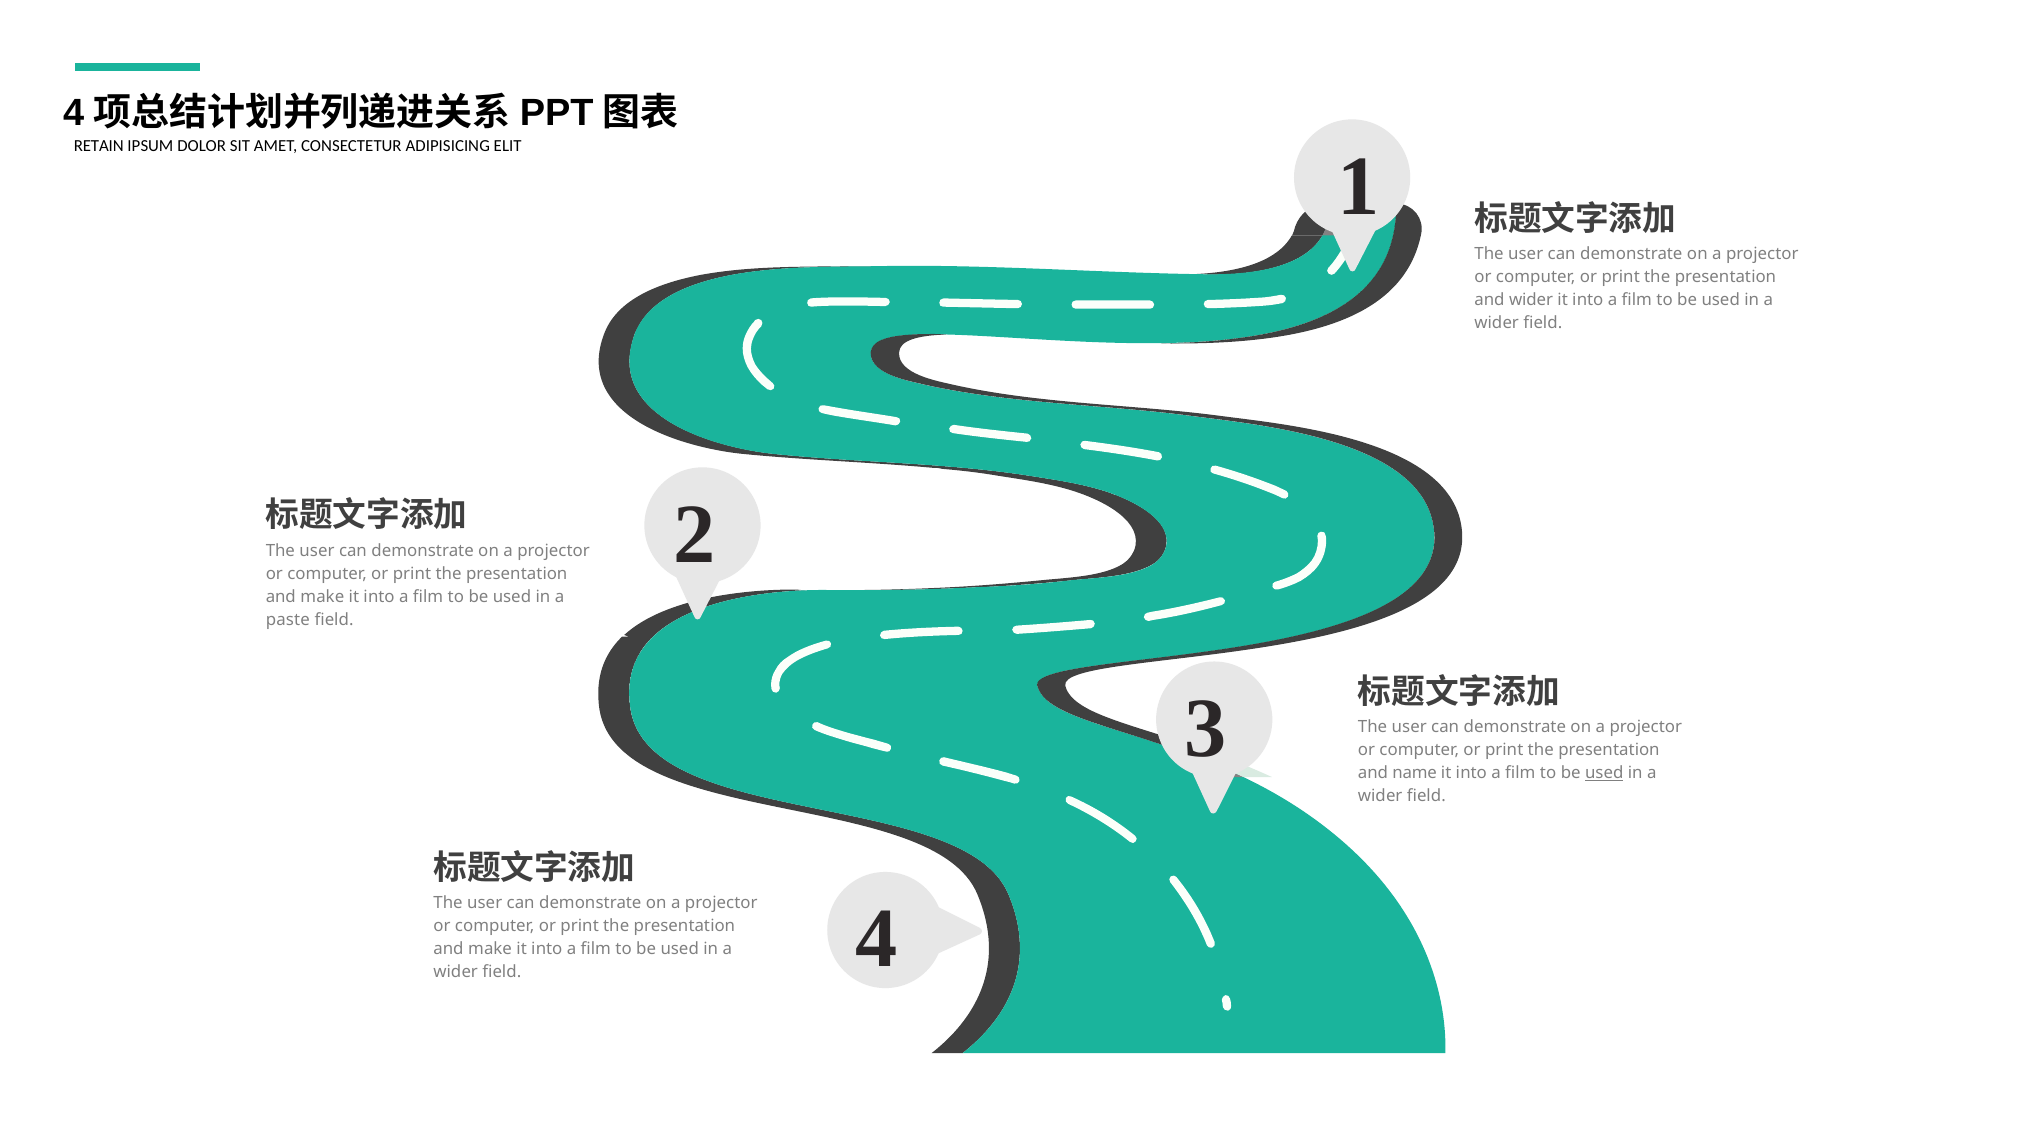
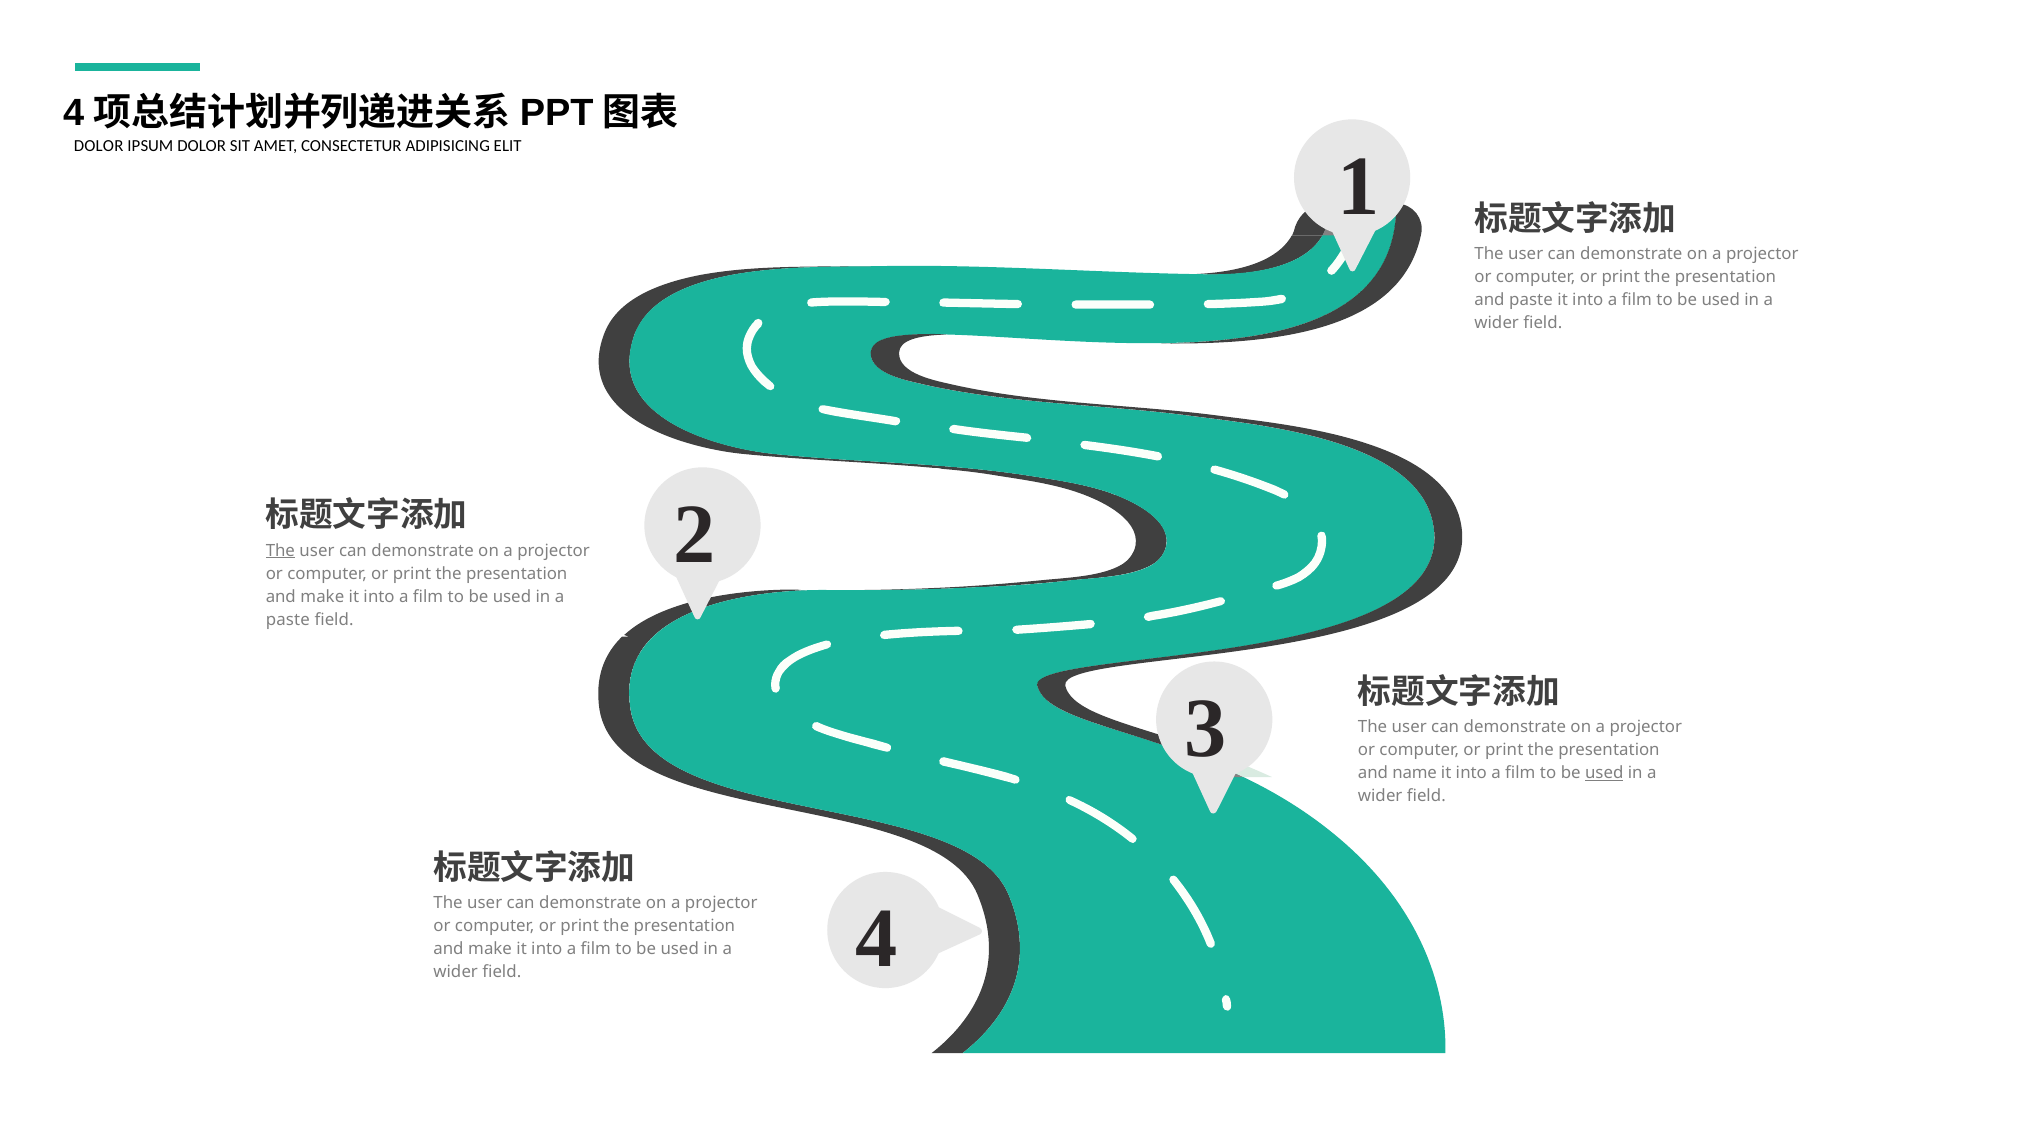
RETAIN at (99, 146): RETAIN -> DOLOR
and wider: wider -> paste
The at (280, 551) underline: none -> present
